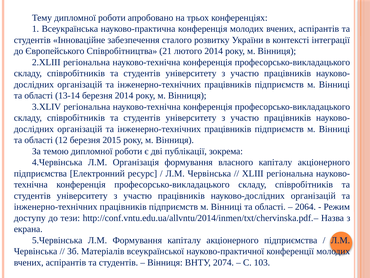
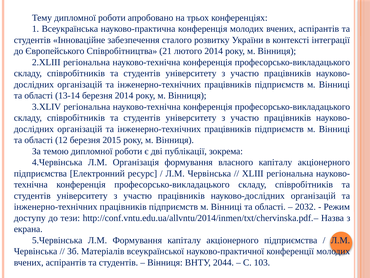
2064: 2064 -> 2032
2074: 2074 -> 2044
